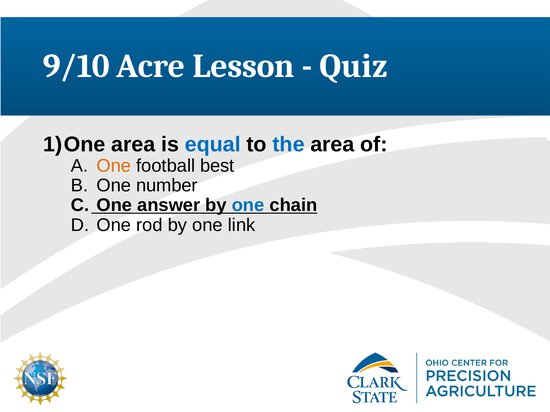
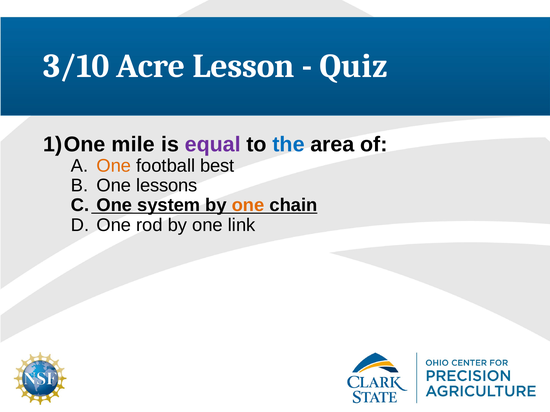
9/10: 9/10 -> 3/10
area at (133, 144): area -> mile
equal colour: blue -> purple
number: number -> lessons
answer: answer -> system
one at (248, 206) colour: blue -> orange
